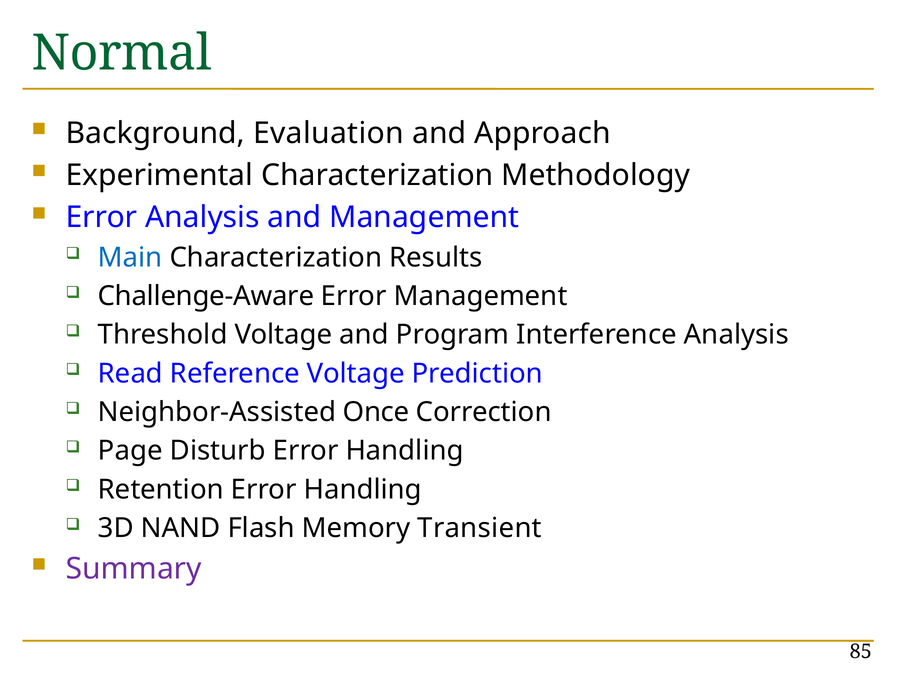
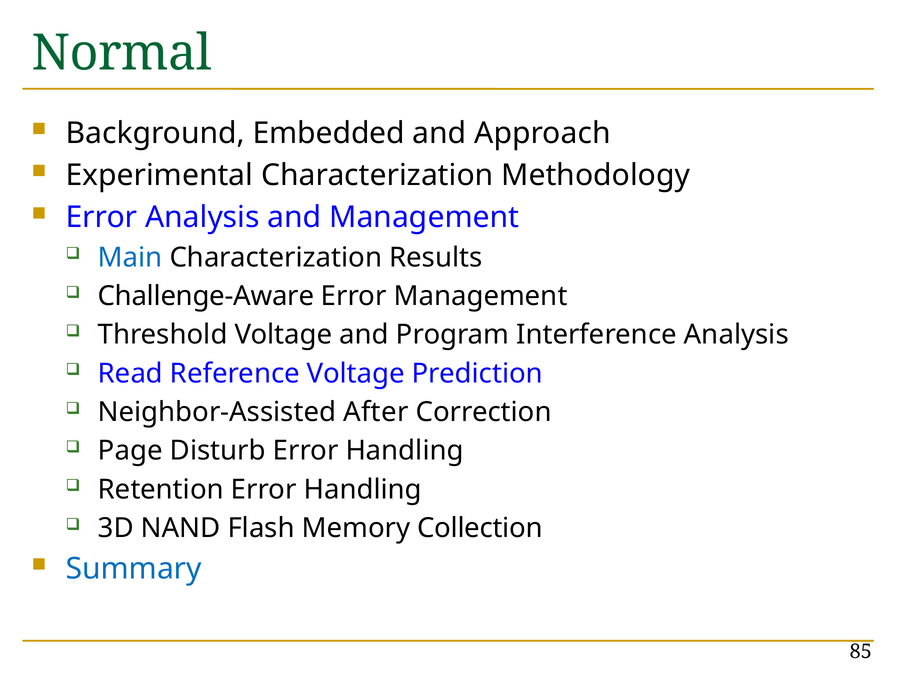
Evaluation: Evaluation -> Embedded
Once: Once -> After
Transient: Transient -> Collection
Summary colour: purple -> blue
